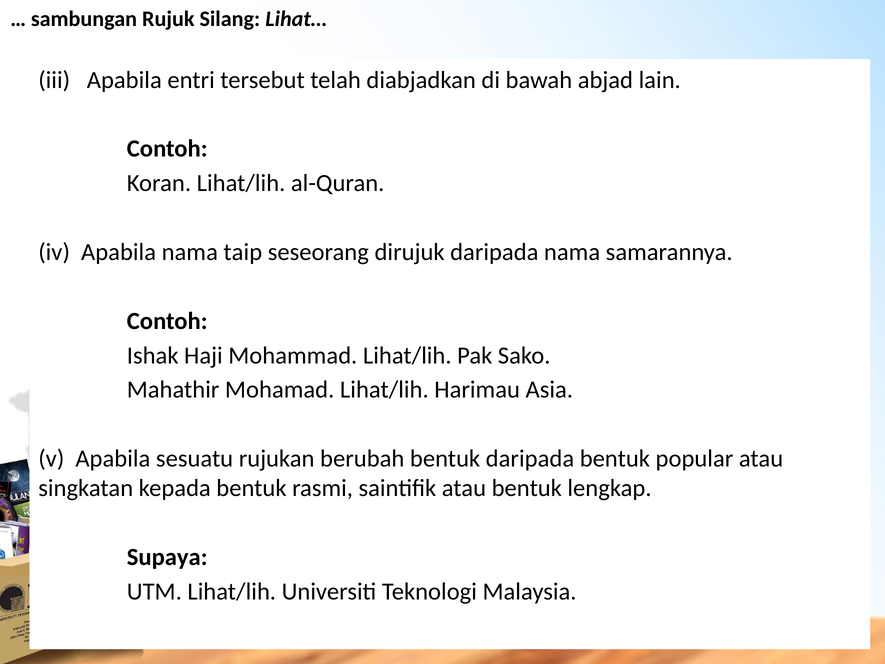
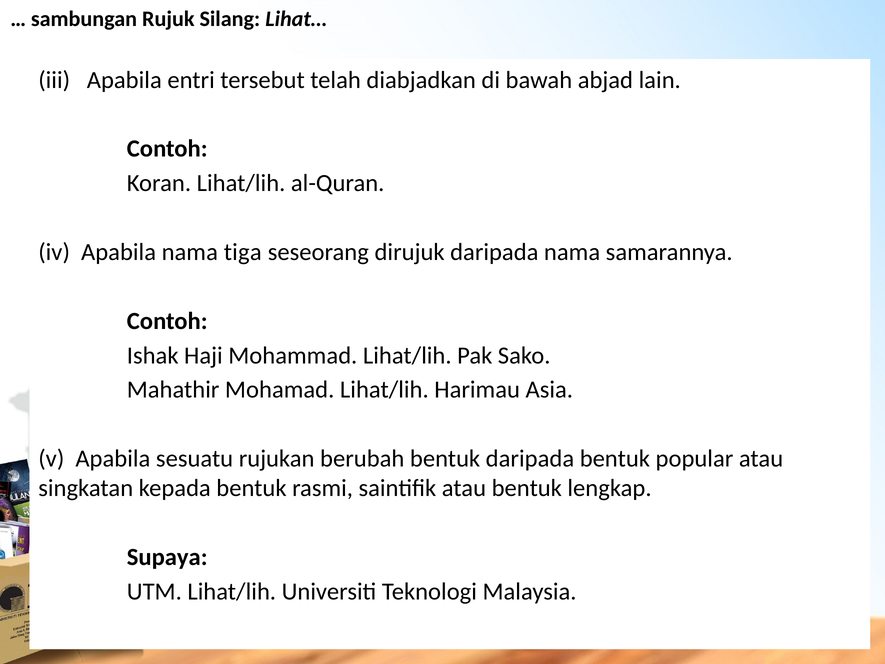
taip: taip -> tiga
